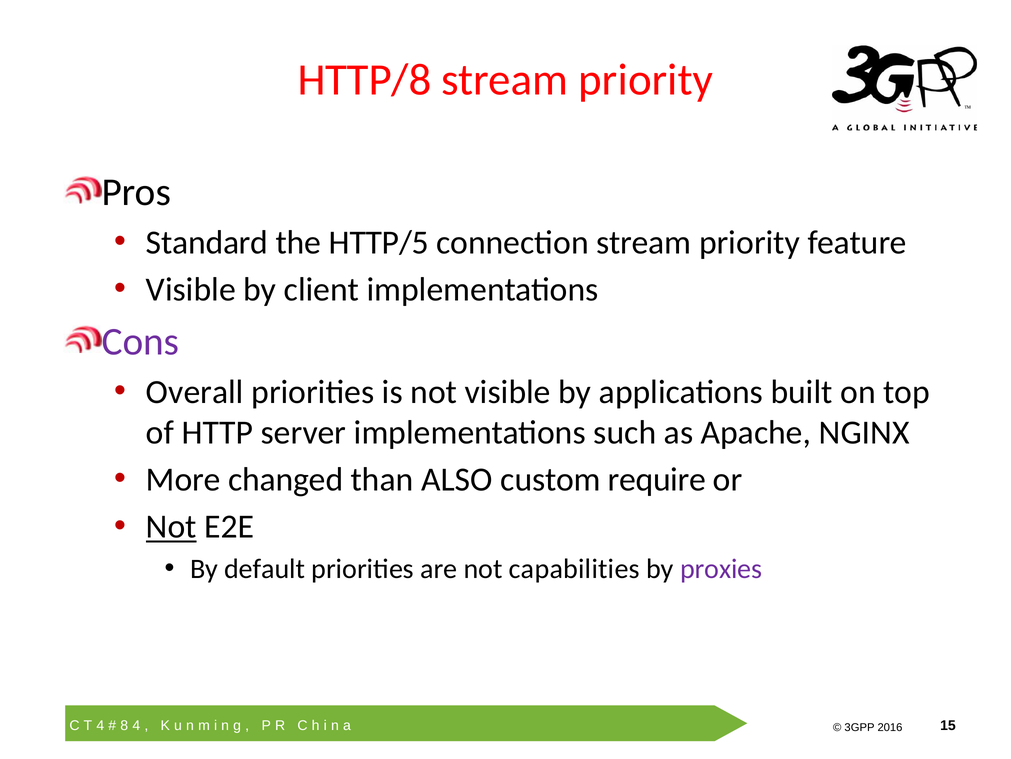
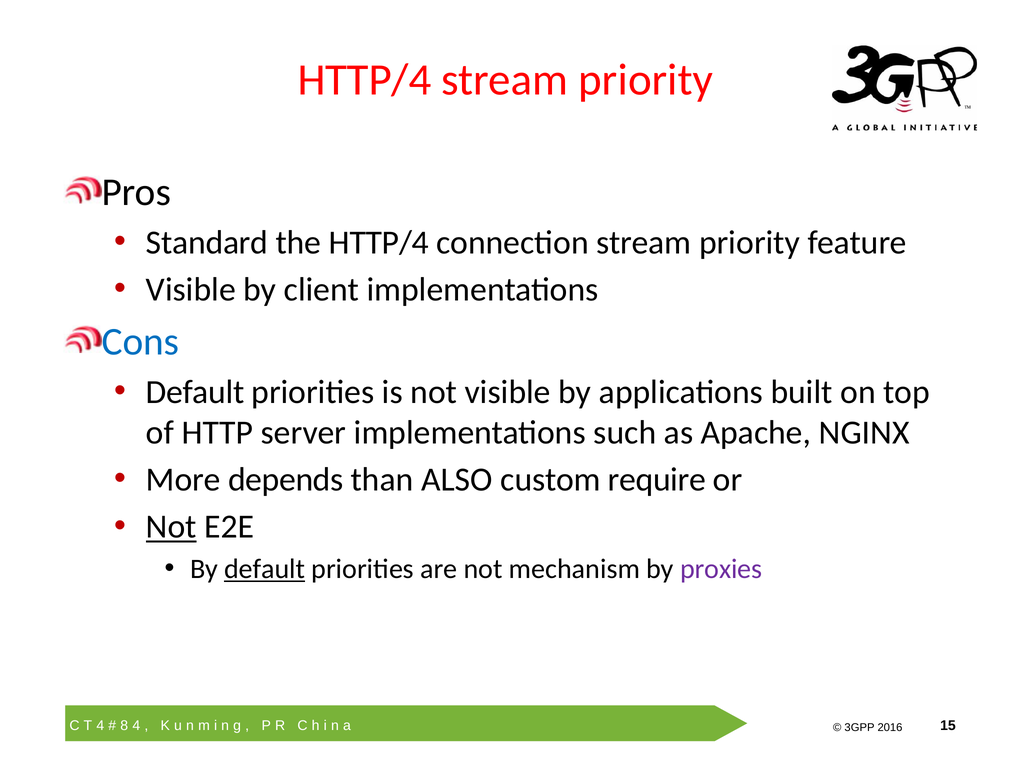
HTTP/8 at (364, 80): HTTP/8 -> HTTP/4
the HTTP/5: HTTP/5 -> HTTP/4
Cons colour: purple -> blue
Overall at (195, 392): Overall -> Default
changed: changed -> depends
default at (265, 569) underline: none -> present
capabilities: capabilities -> mechanism
